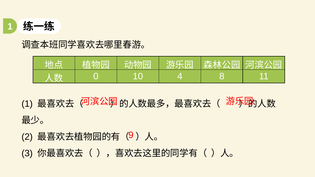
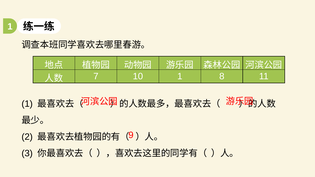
0: 0 -> 7
10 4: 4 -> 1
